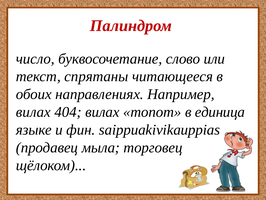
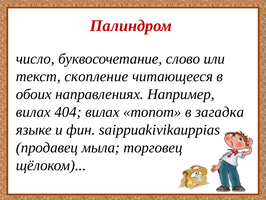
спрятаны: спрятаны -> скопление
единица: единица -> загадка
